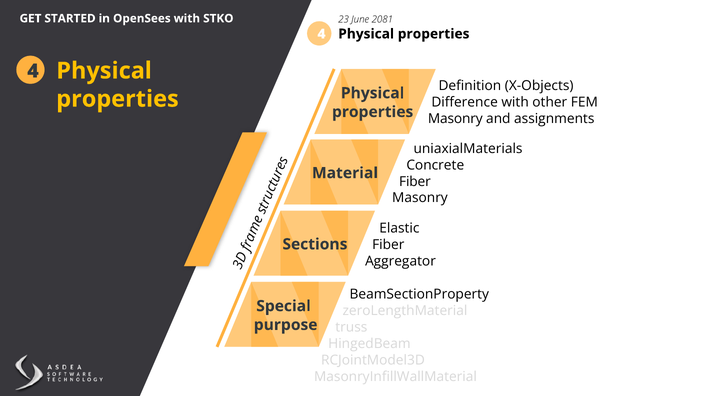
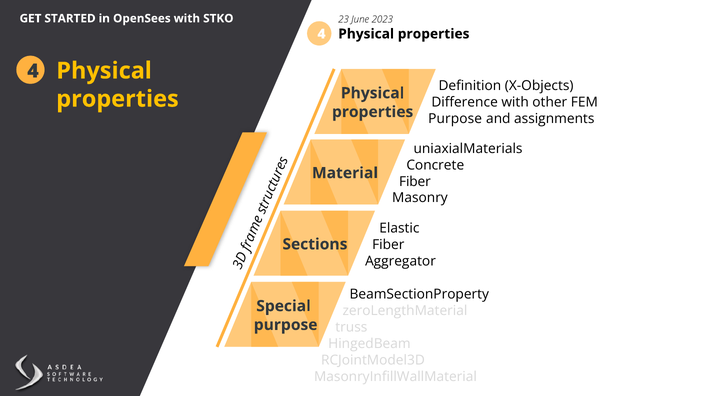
2081: 2081 -> 2023
Masonry at (455, 119): Masonry -> Purpose
